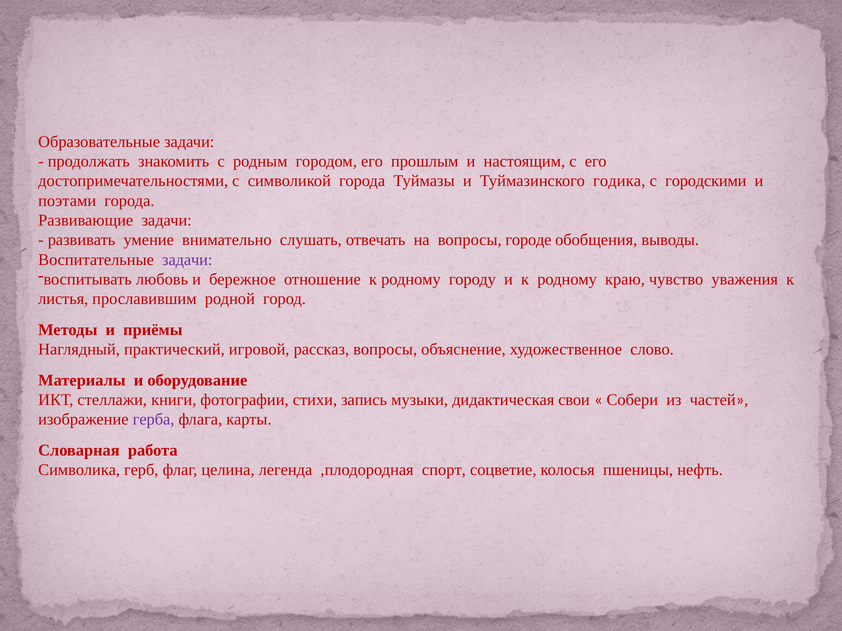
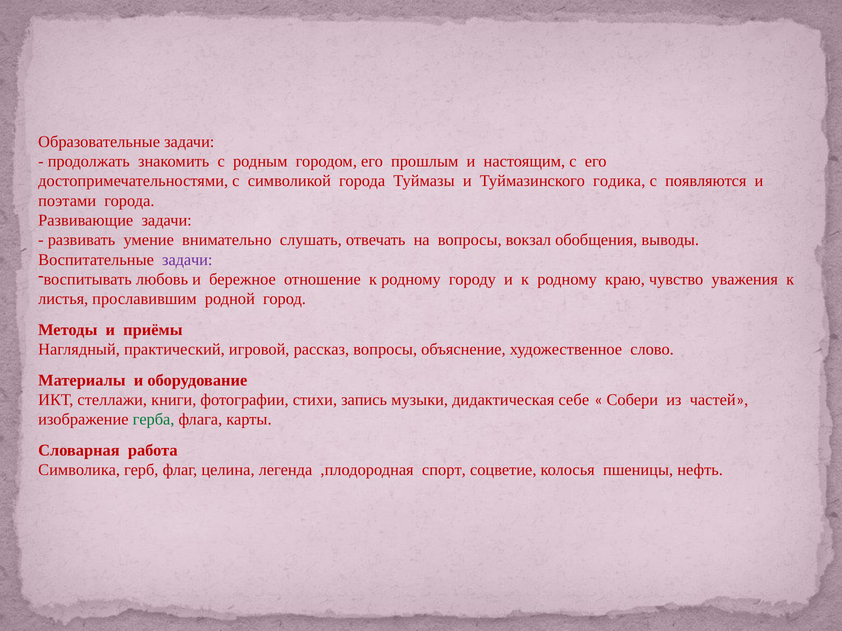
городскими: городскими -> появляются
городе: городе -> вокзал
свои: свои -> себе
герба colour: purple -> green
